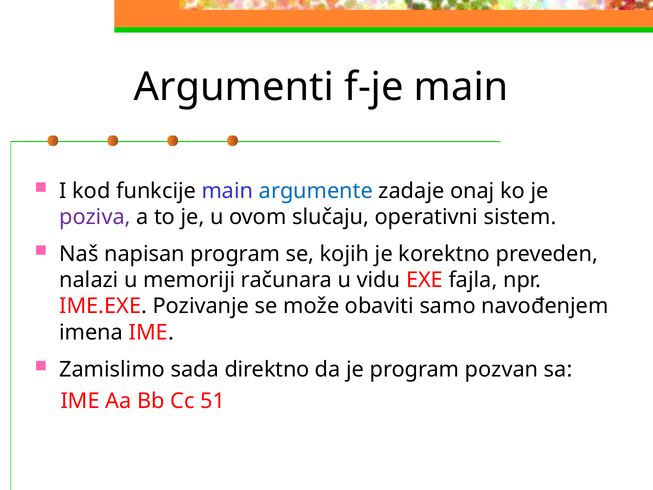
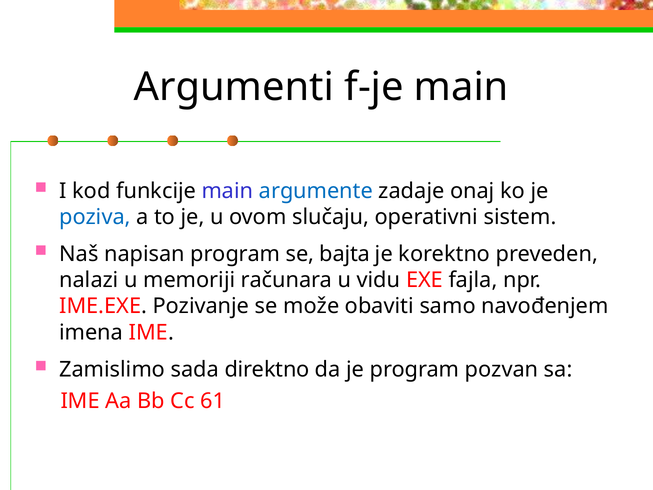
poziva colour: purple -> blue
kojih: kojih -> bajta
51: 51 -> 61
